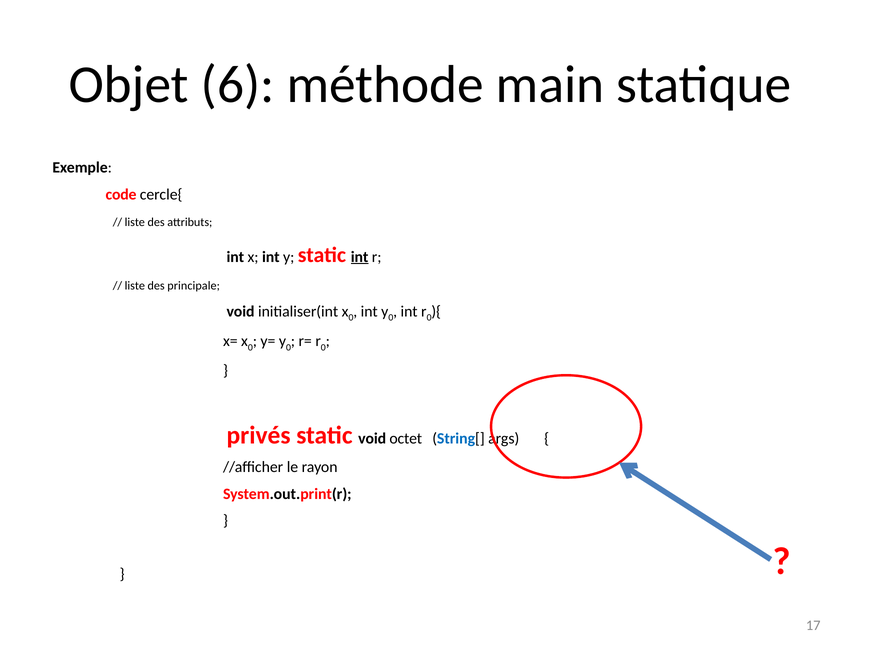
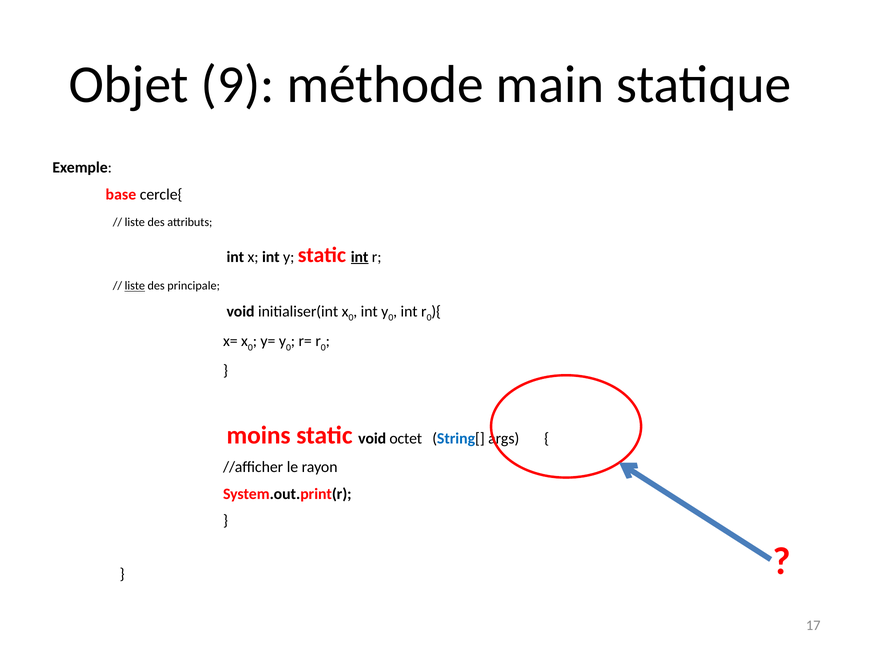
6: 6 -> 9
code: code -> base
liste at (135, 286) underline: none -> present
privés: privés -> moins
